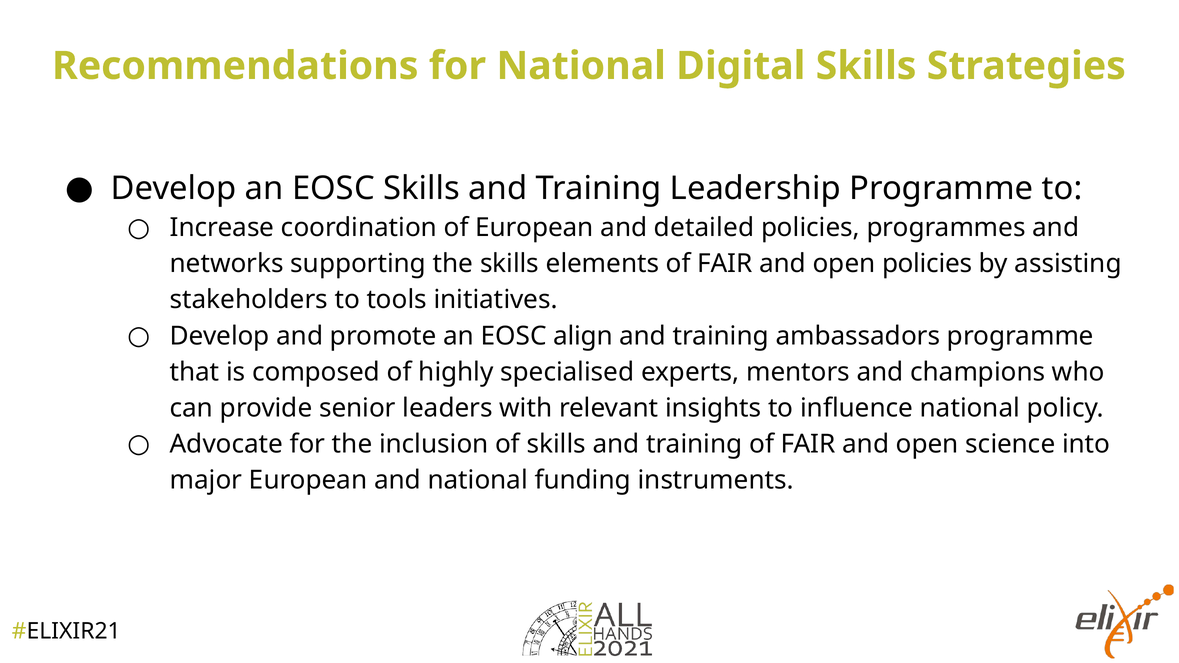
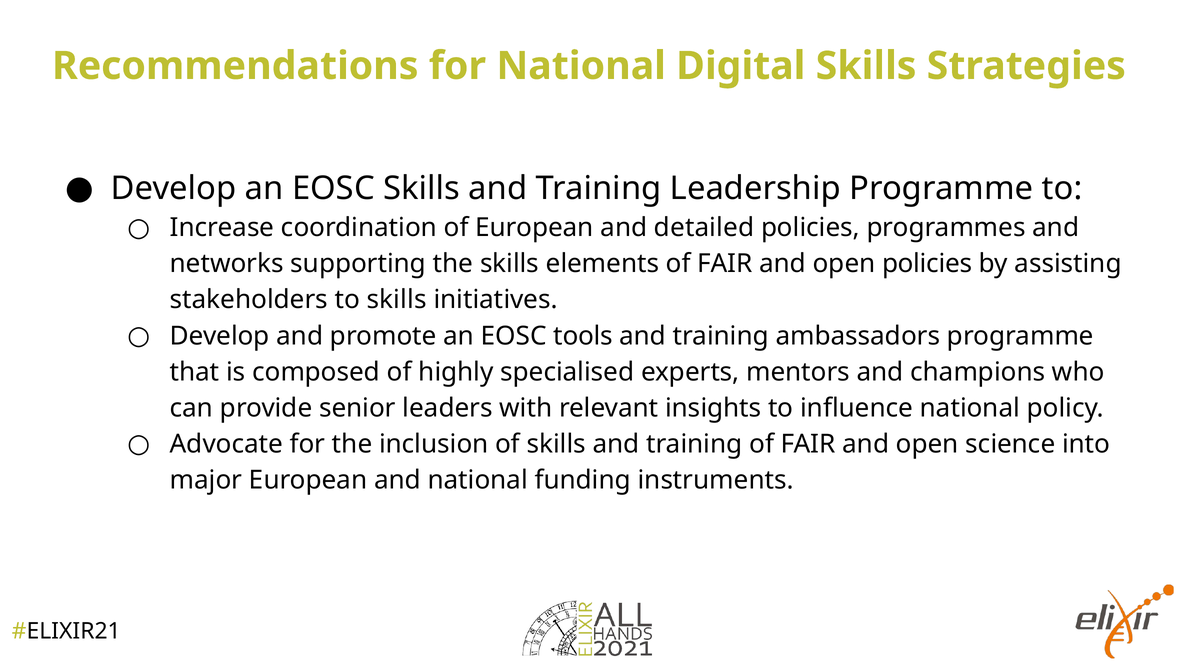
to tools: tools -> skills
align: align -> tools
